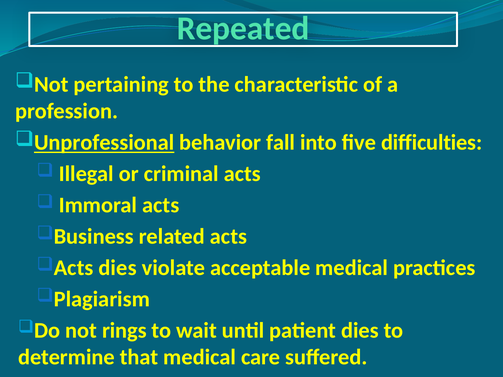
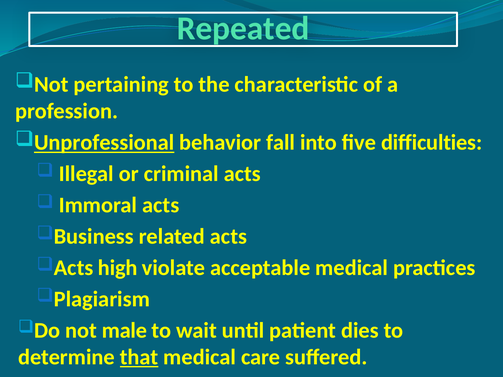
dies at (117, 268): dies -> high
rings: rings -> male
that underline: none -> present
